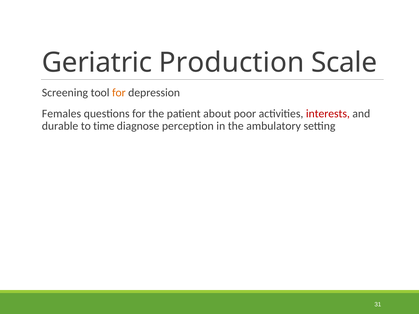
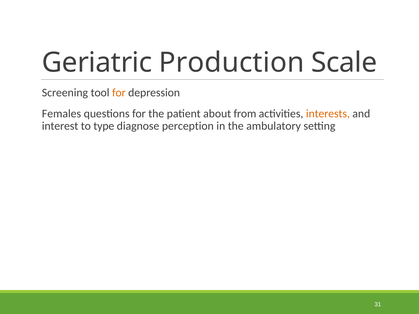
poor: poor -> from
interests colour: red -> orange
durable: durable -> interest
time: time -> type
